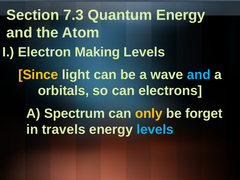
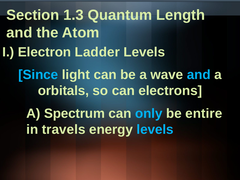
7.3: 7.3 -> 1.3
Quantum Energy: Energy -> Length
Making: Making -> Ladder
Since colour: yellow -> light blue
only colour: yellow -> light blue
forget: forget -> entire
